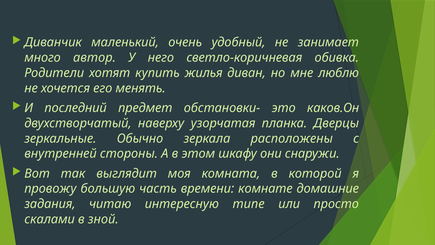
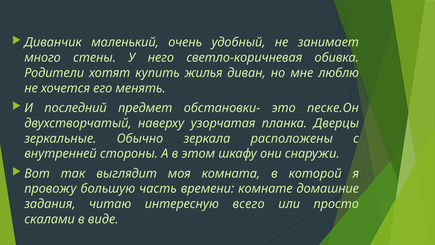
автор: автор -> стены
каков.Он: каков.Он -> песке.Он
типе: типе -> всего
зной: зной -> виде
